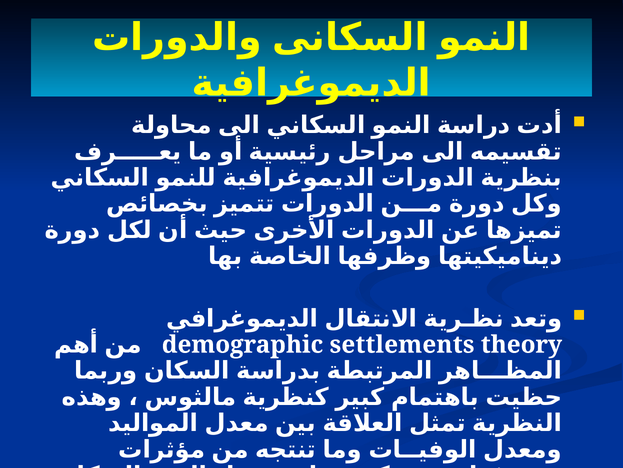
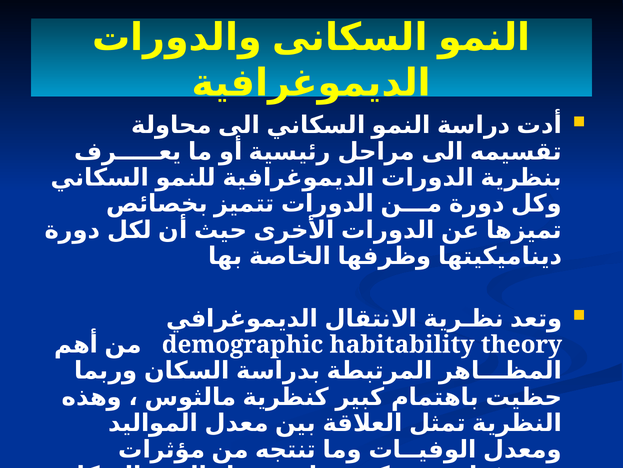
settlements: settlements -> habitability
